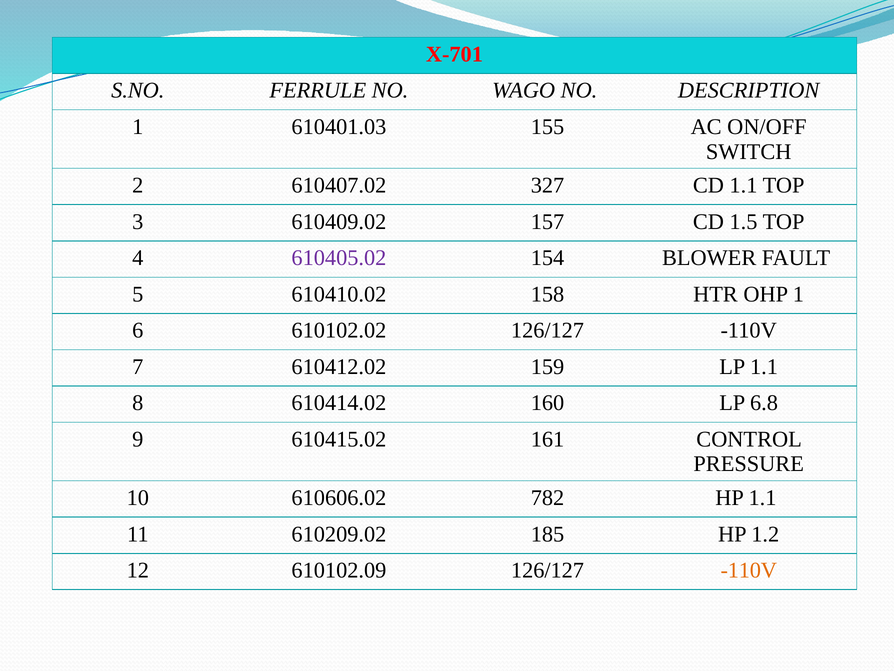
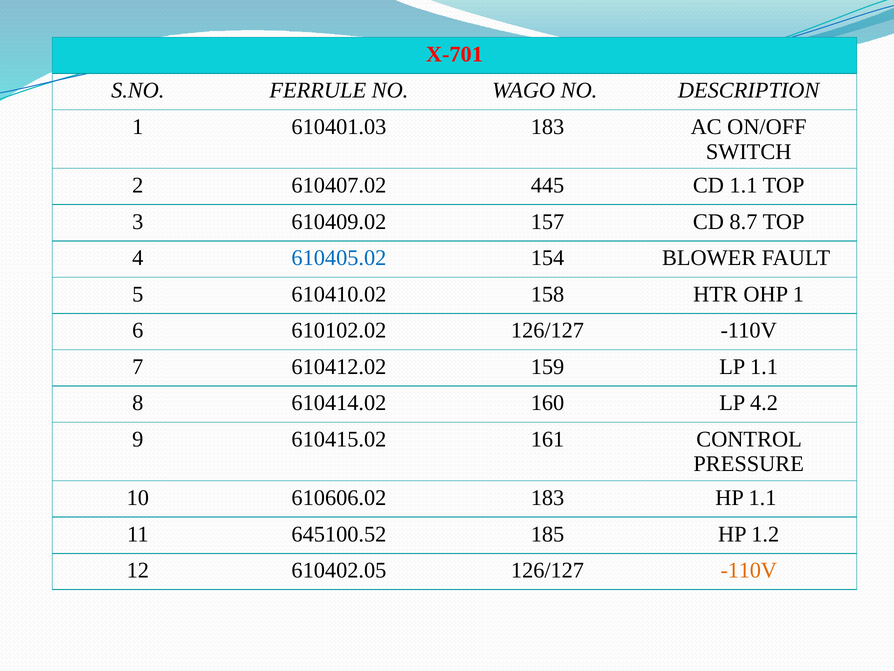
610401.03 155: 155 -> 183
327: 327 -> 445
1.5: 1.5 -> 8.7
610405.02 colour: purple -> blue
6.8: 6.8 -> 4.2
610606.02 782: 782 -> 183
610209.02: 610209.02 -> 645100.52
610102.09: 610102.09 -> 610402.05
